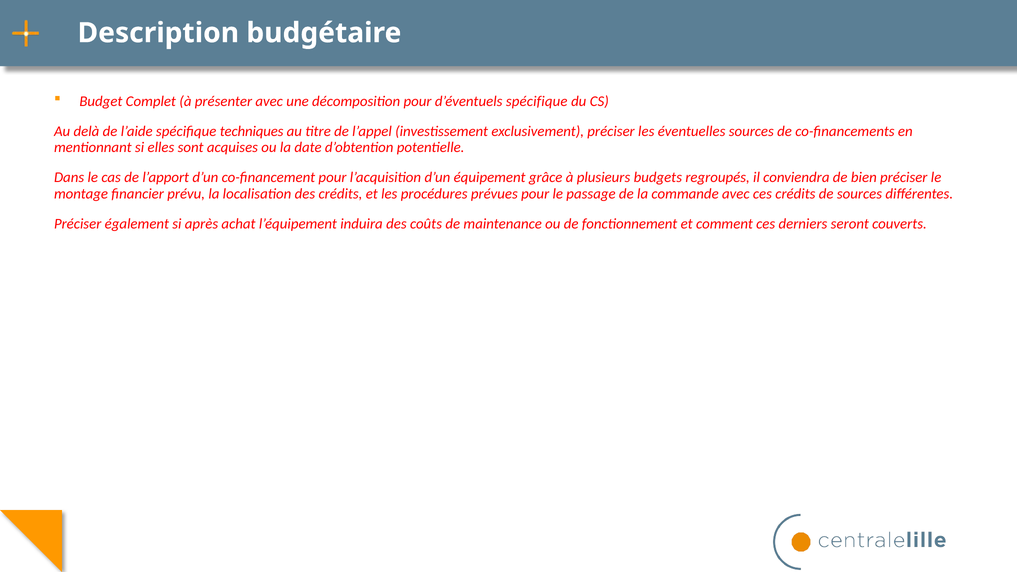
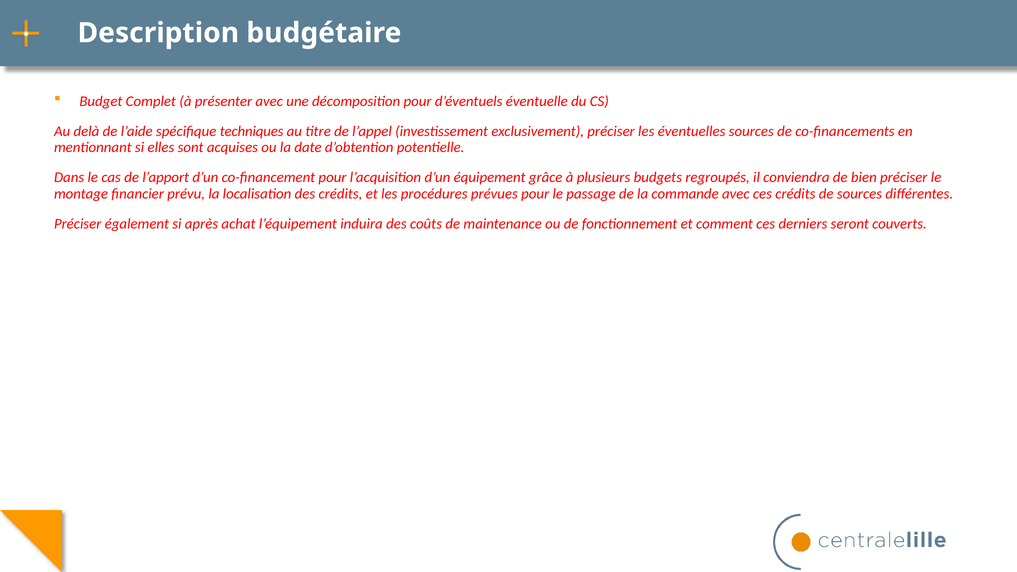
d’éventuels spécifique: spécifique -> éventuelle
